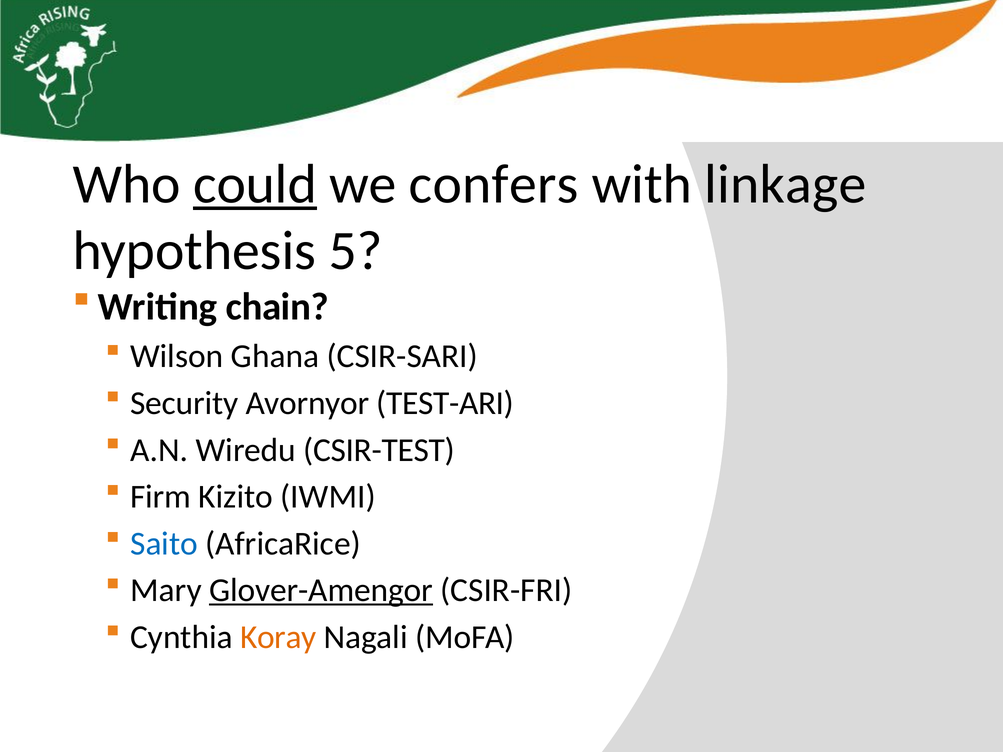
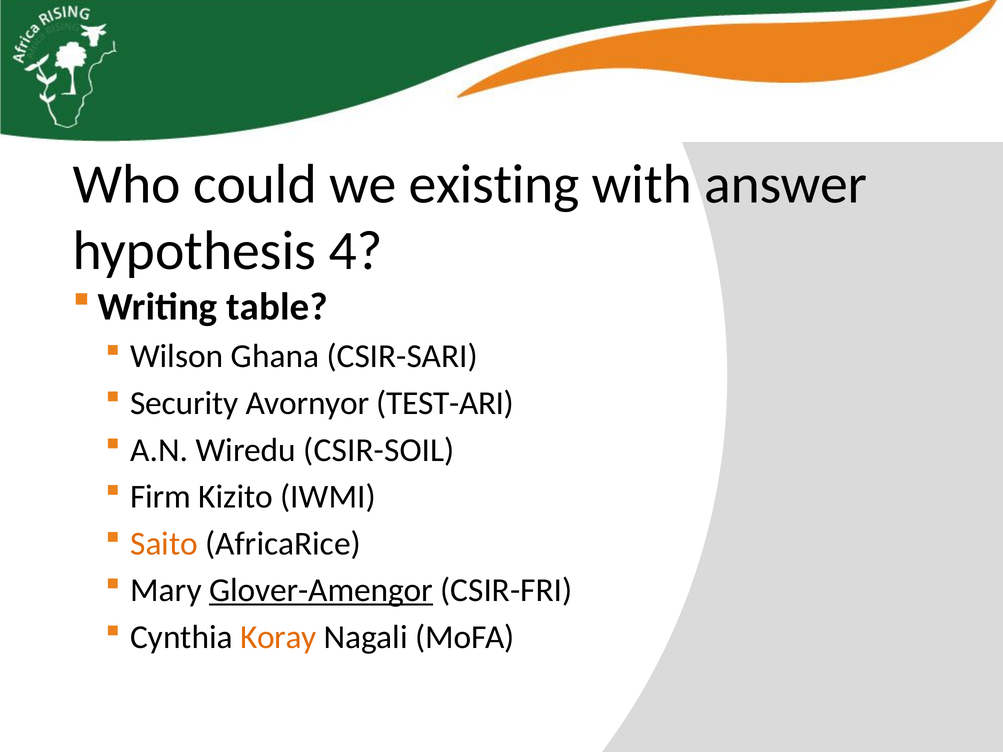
could underline: present -> none
confers: confers -> existing
linkage: linkage -> answer
5: 5 -> 4
chain: chain -> table
CSIR-TEST: CSIR-TEST -> CSIR-SOIL
Saito colour: blue -> orange
